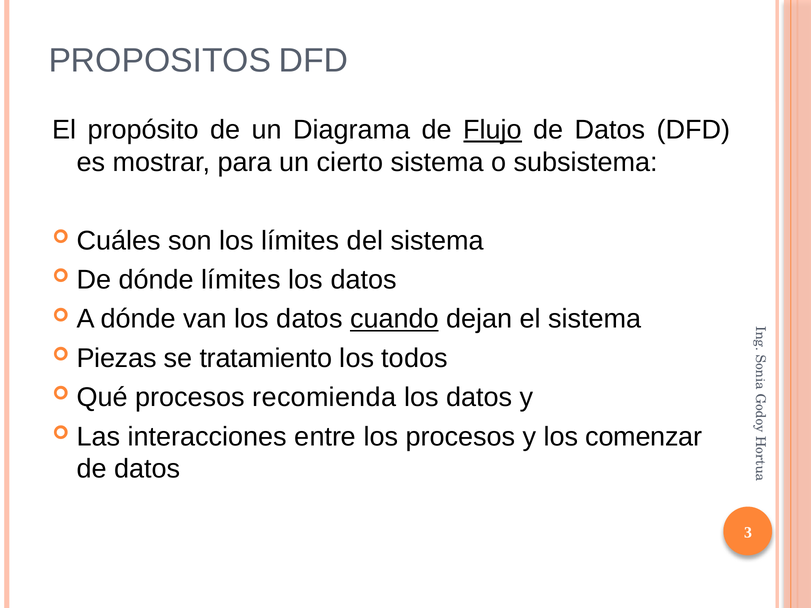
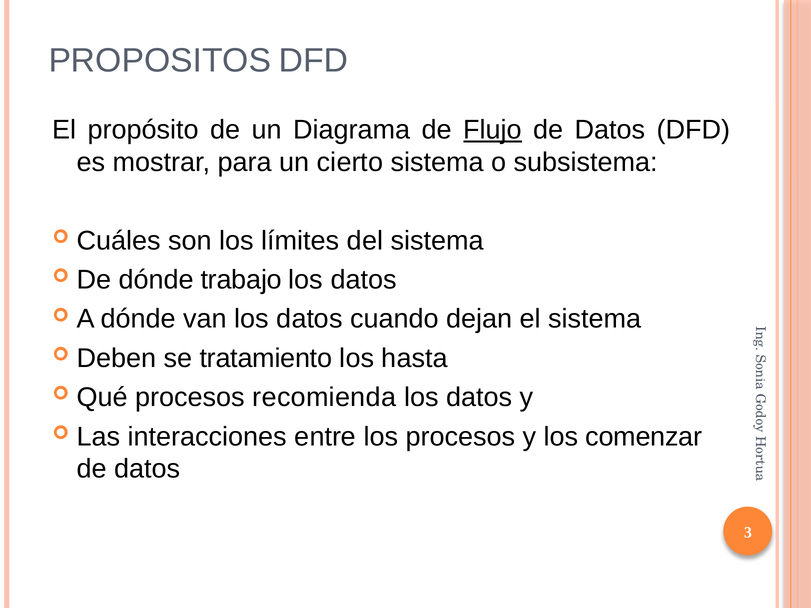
dónde límites: límites -> trabajo
cuando underline: present -> none
Piezas: Piezas -> Deben
todos: todos -> hasta
